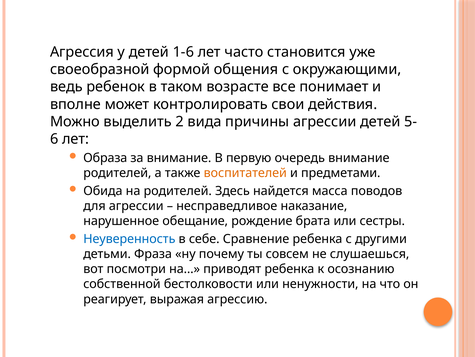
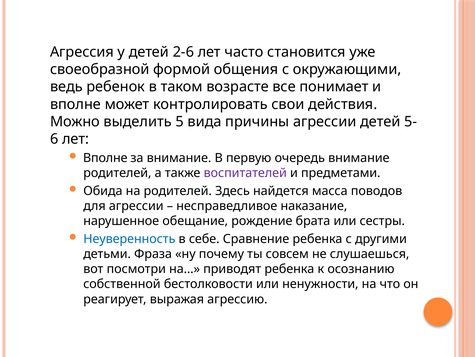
1-6: 1-6 -> 2-6
2: 2 -> 5
Образа at (105, 158): Образа -> Вполне
воспитателей colour: orange -> purple
